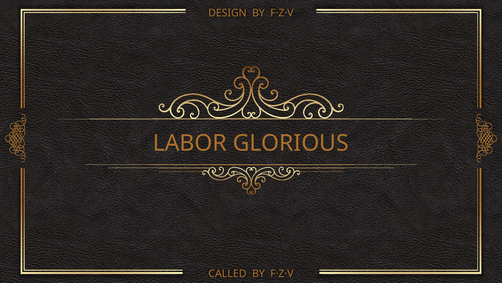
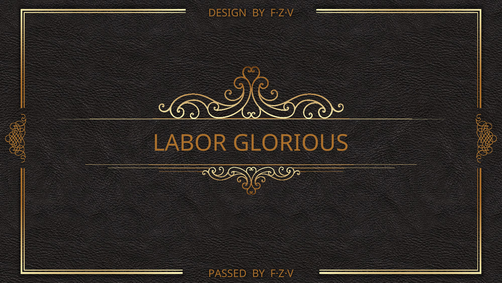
CALLED: CALLED -> PASSED
